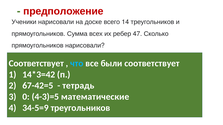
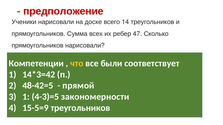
Соответствует at (36, 64): Соответствует -> Компетенции
что colour: light blue -> yellow
67-42=5: 67-42=5 -> 48-42=5
тетрадь: тетрадь -> прямой
0 at (26, 97): 0 -> 1
математические: математические -> закономерности
34-5=9: 34-5=9 -> 15-5=9
